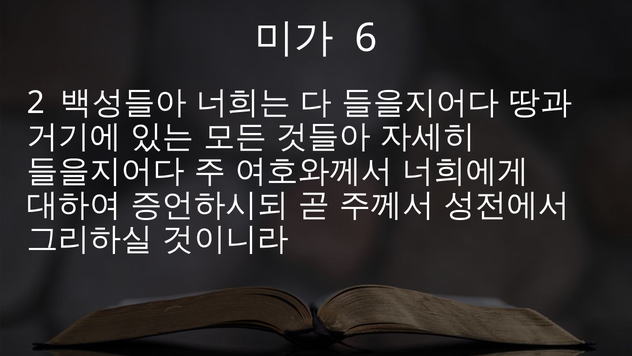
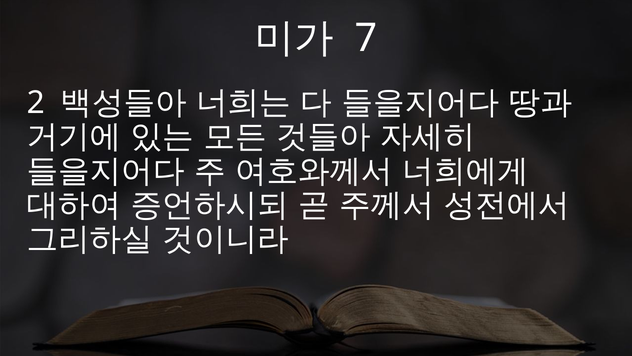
6: 6 -> 7
